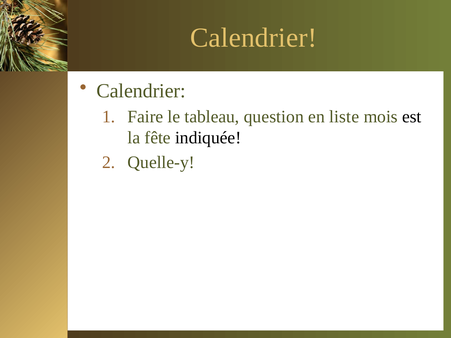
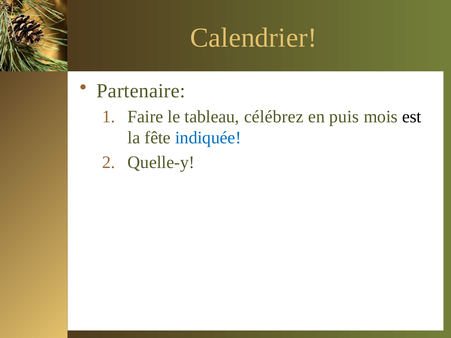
Calendrier at (141, 91): Calendrier -> Partenaire
question: question -> célébrez
liste: liste -> puis
indiquée colour: black -> blue
